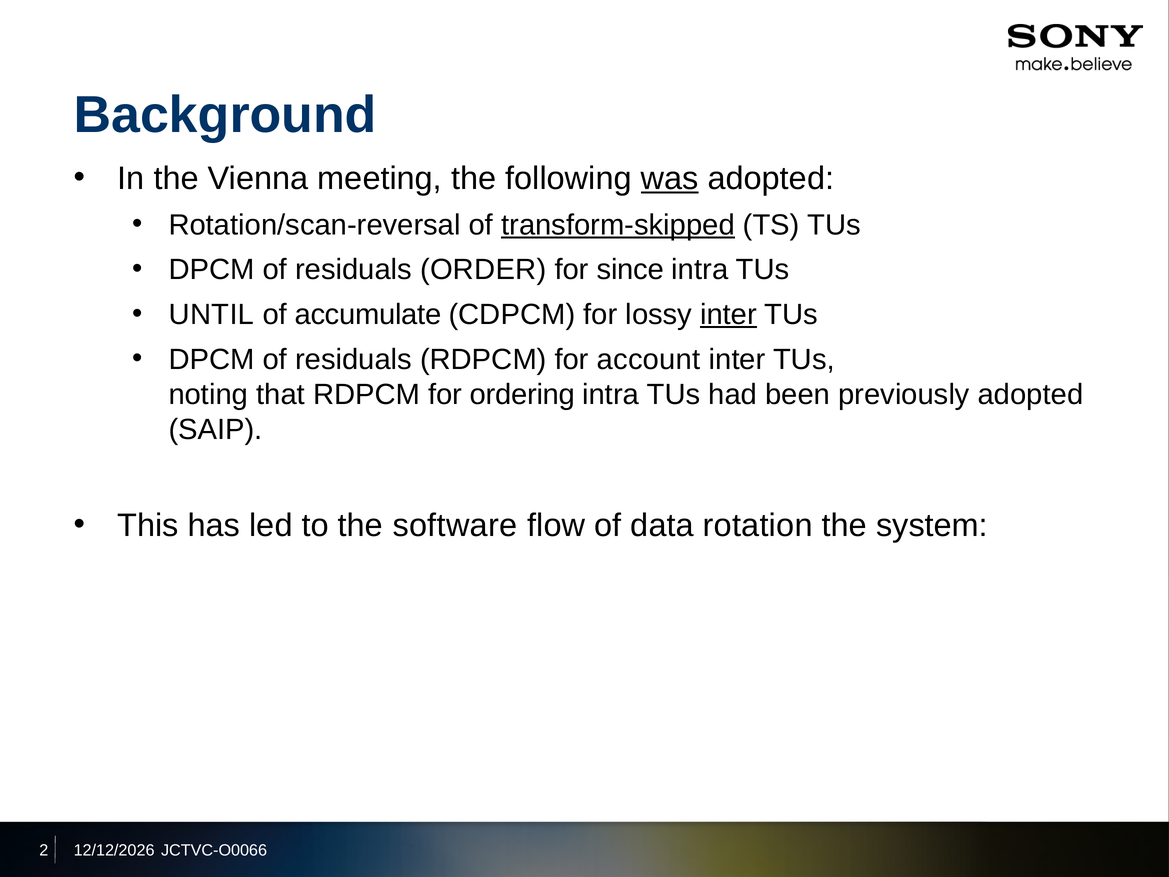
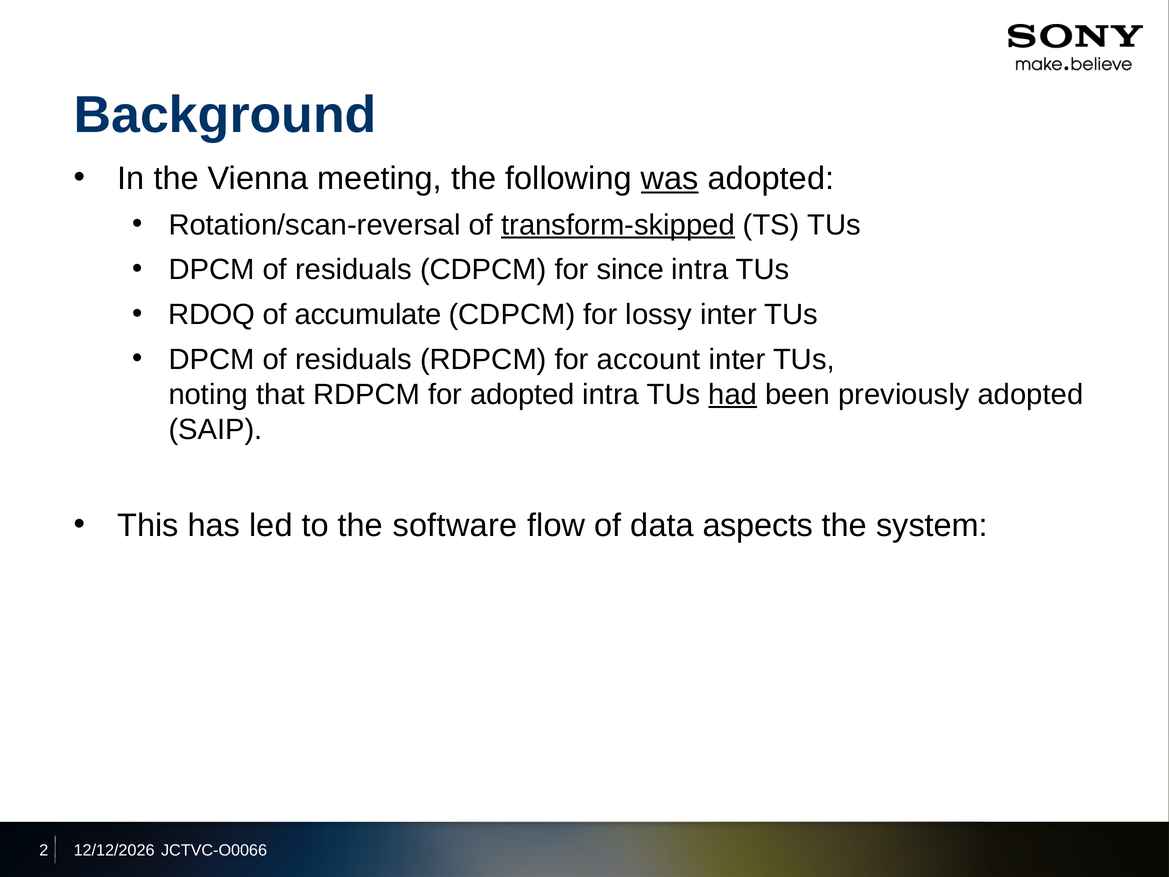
residuals ORDER: ORDER -> CDPCM
UNTIL: UNTIL -> RDOQ
inter at (729, 314) underline: present -> none
for ordering: ordering -> adopted
had underline: none -> present
rotation: rotation -> aspects
